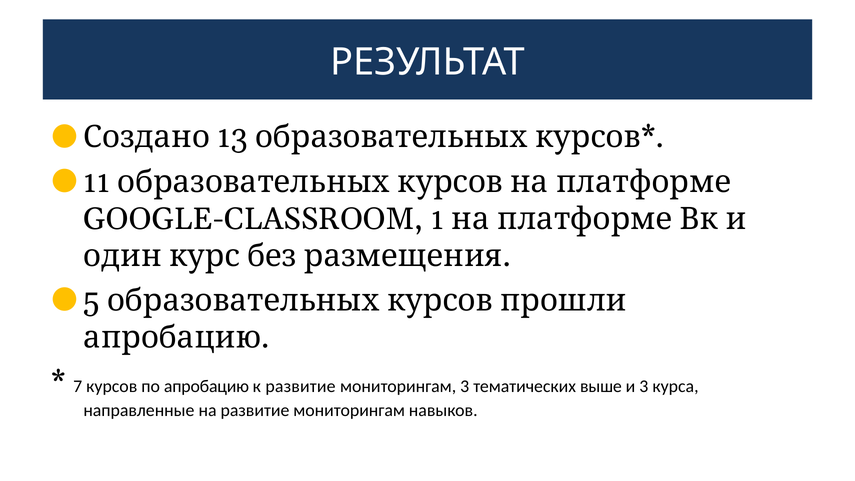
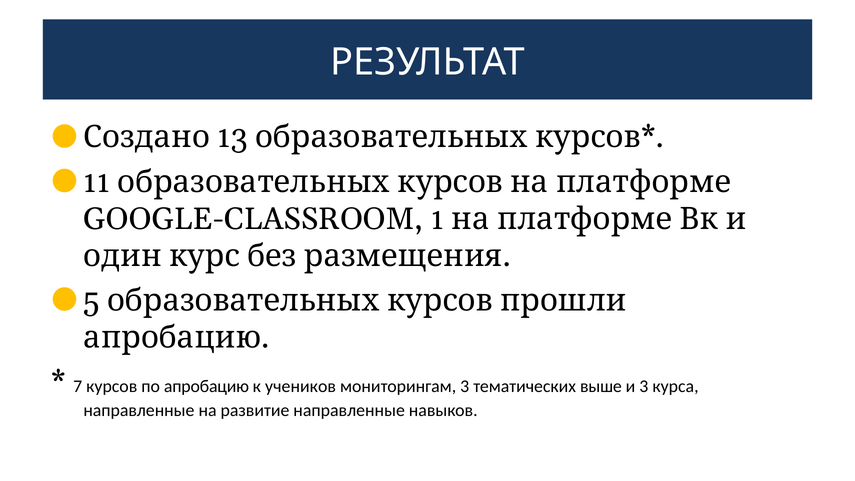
к развитие: развитие -> учеников
на развитие мониторингам: мониторингам -> направленные
